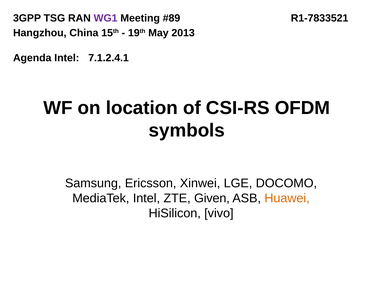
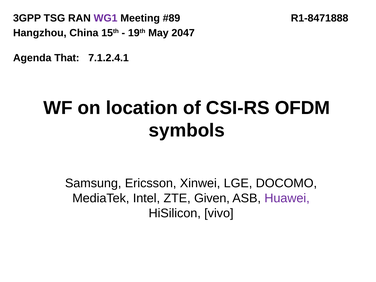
R1-7833521: R1-7833521 -> R1-8471888
2013: 2013 -> 2047
Agenda Intel: Intel -> That
Huawei colour: orange -> purple
